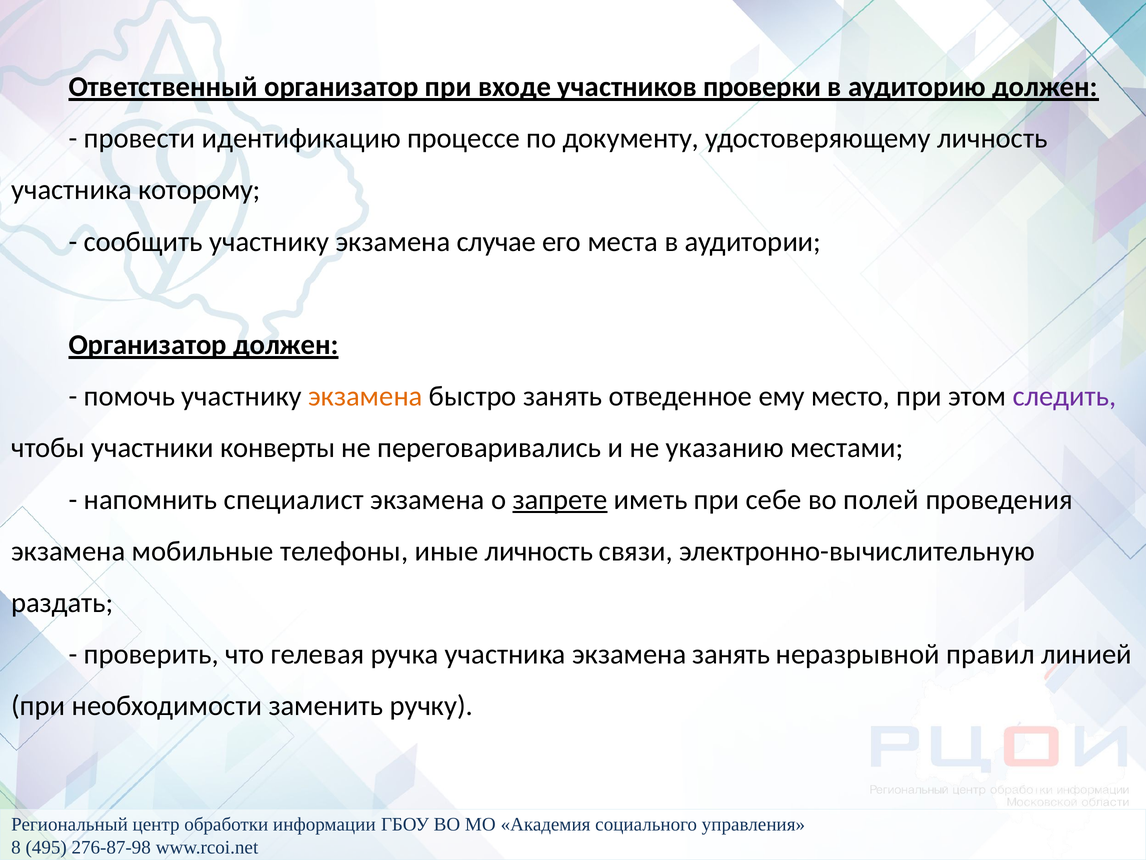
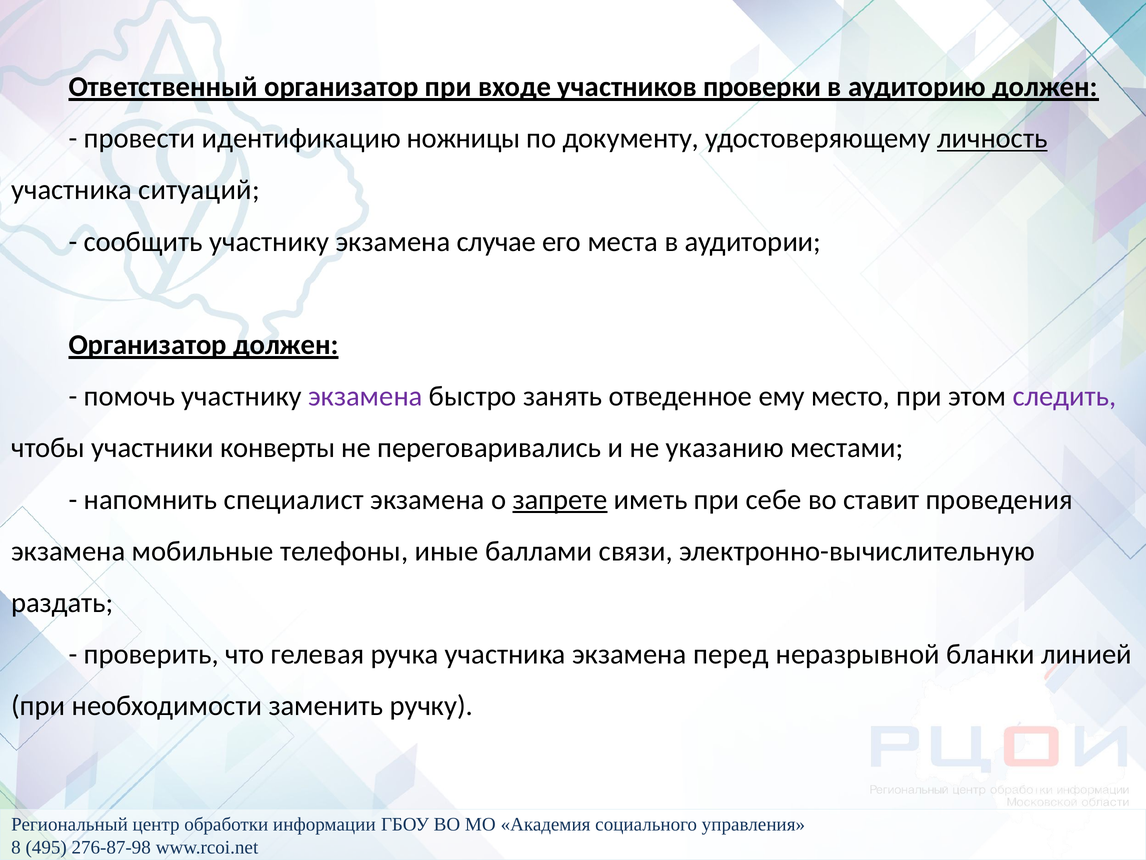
процессе: процессе -> ножницы
личность at (992, 138) underline: none -> present
которому: которому -> ситуаций
экзамена at (365, 396) colour: orange -> purple
полей: полей -> ставит
иные личность: личность -> баллами
экзамена занять: занять -> перед
правил: правил -> бланки
